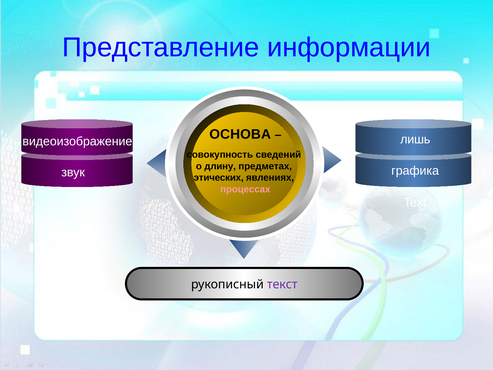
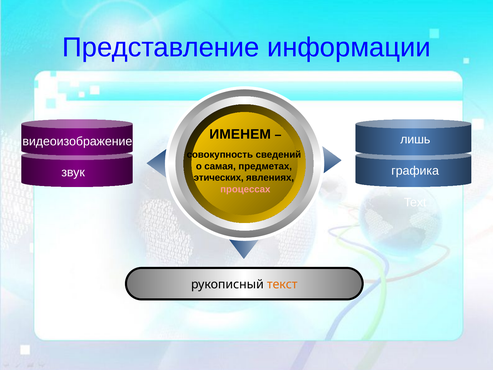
ОСНОВА: ОСНОВА -> ИМЕНЕМ
длину: длину -> самая
текст colour: purple -> orange
